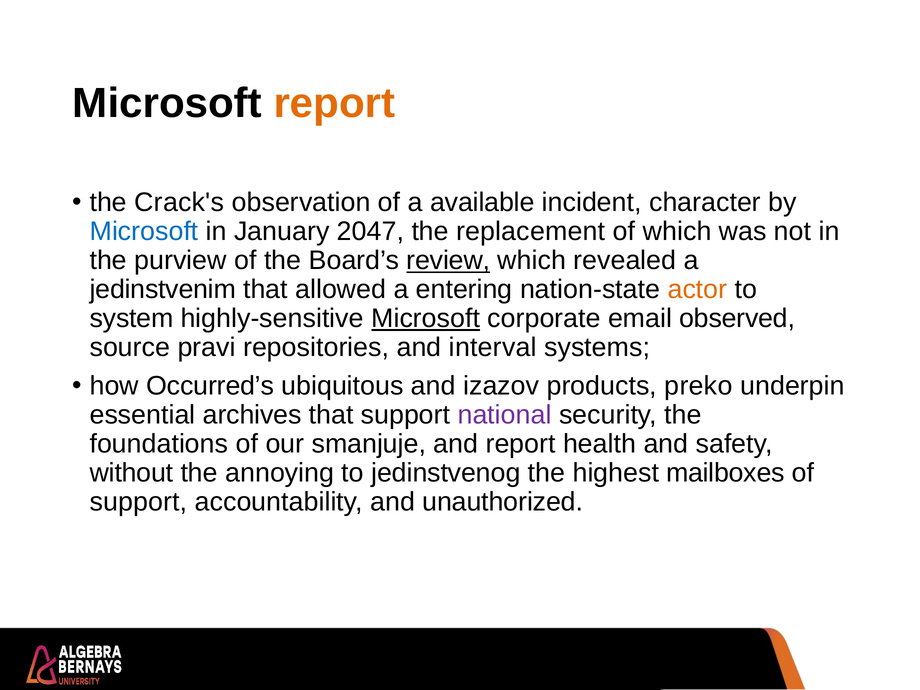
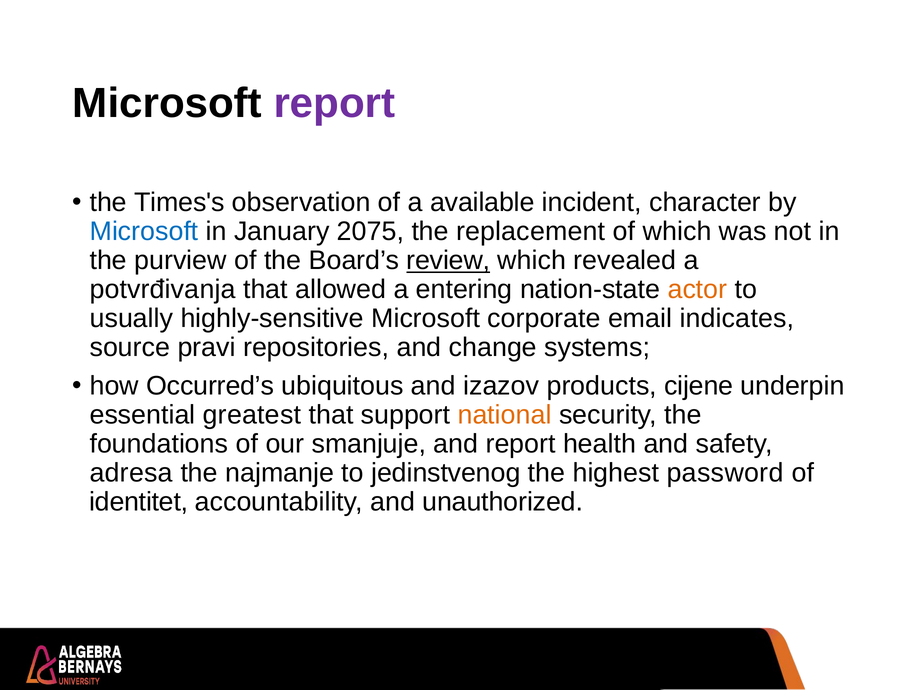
report at (334, 103) colour: orange -> purple
Crack's: Crack's -> Times's
2047: 2047 -> 2075
jedinstvenim: jedinstvenim -> potvrđivanja
system: system -> usually
Microsoft at (426, 319) underline: present -> none
observed: observed -> indicates
interval: interval -> change
preko: preko -> cijene
archives: archives -> greatest
national colour: purple -> orange
without: without -> adresa
annoying: annoying -> najmanje
mailboxes: mailboxes -> password
support at (138, 502): support -> identitet
